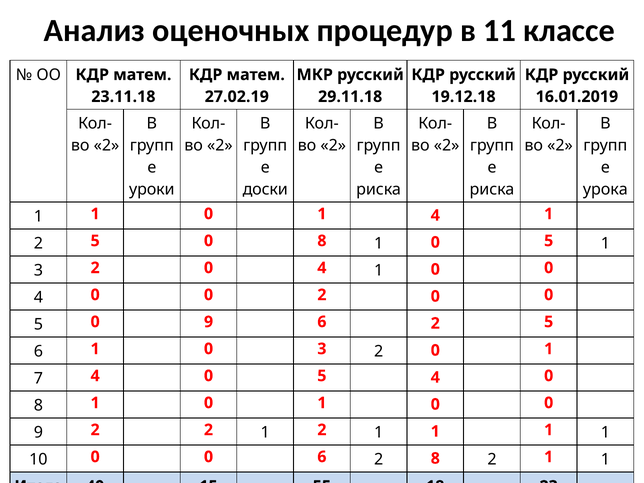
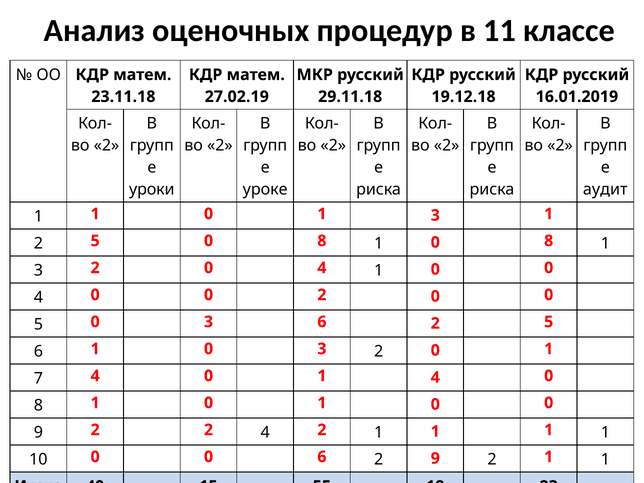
доски: доски -> уроке
урока: урока -> аудит
0 1 4: 4 -> 3
1 0 5: 5 -> 8
5 0 9: 9 -> 3
4 0 5: 5 -> 1
2 2 1: 1 -> 4
2 8: 8 -> 9
